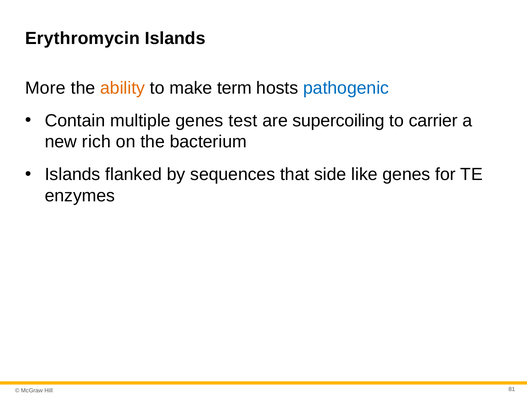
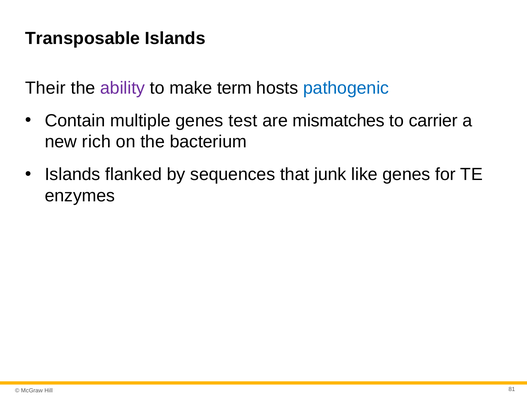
Erythromycin: Erythromycin -> Transposable
More: More -> Their
ability colour: orange -> purple
supercoiling: supercoiling -> mismatches
side: side -> junk
